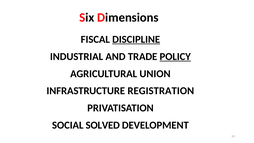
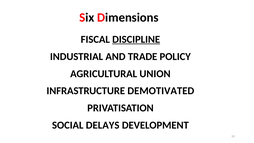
POLICY underline: present -> none
REGISTRATION: REGISTRATION -> DEMOTIVATED
SOLVED: SOLVED -> DELAYS
